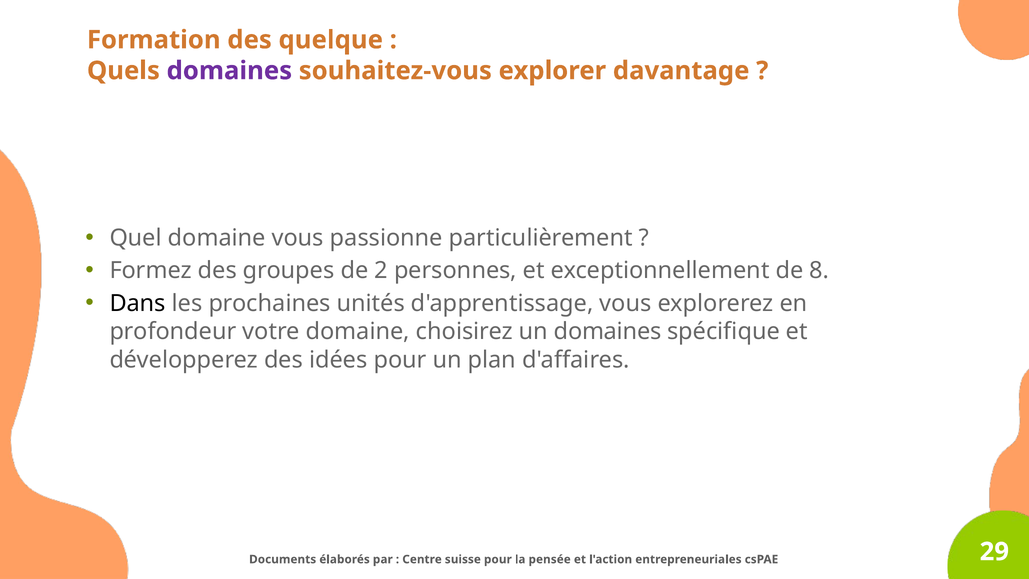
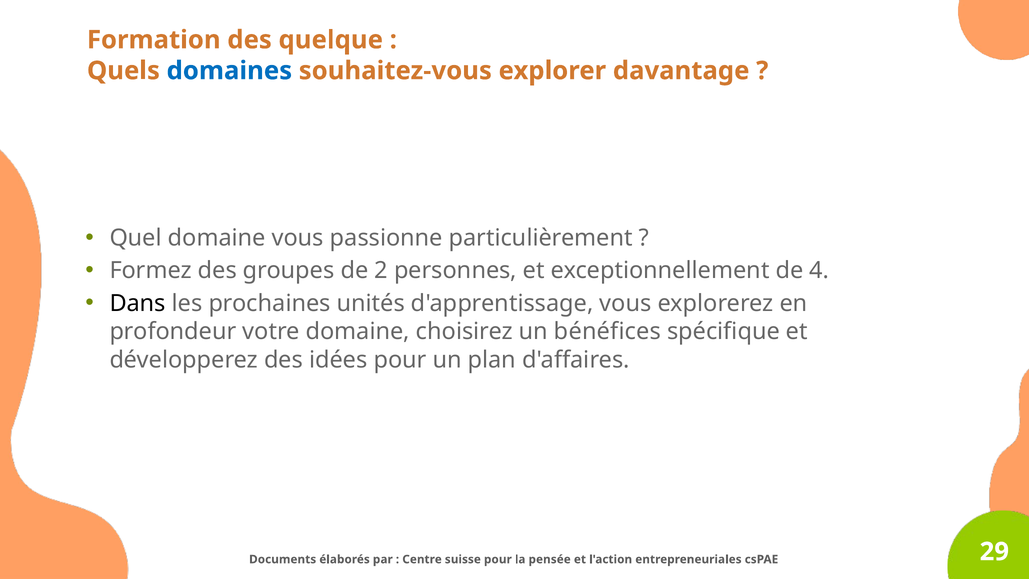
domaines at (229, 71) colour: purple -> blue
8: 8 -> 4
un domaines: domaines -> bénéfices
